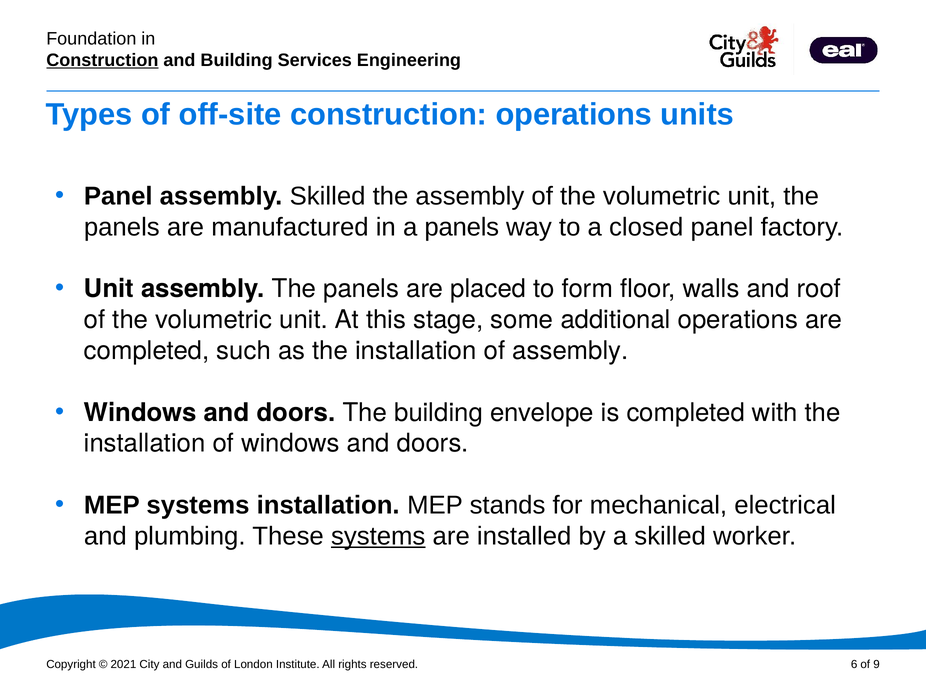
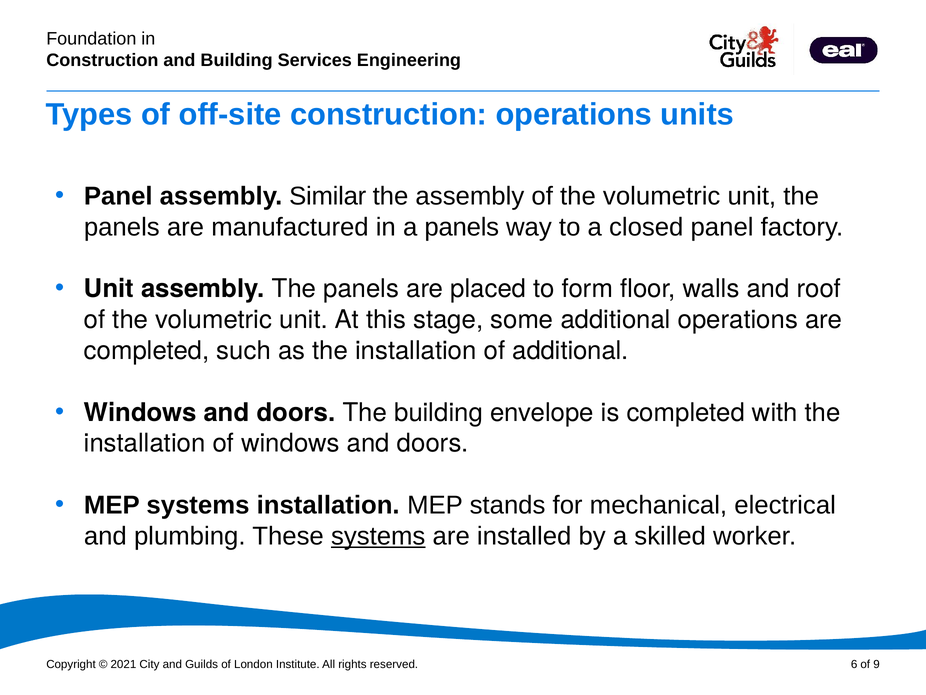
Construction at (102, 60) underline: present -> none
assembly Skilled: Skilled -> Similar
of assembly: assembly -> additional
